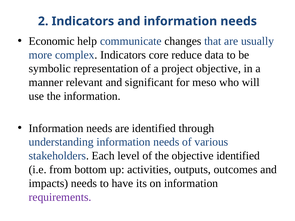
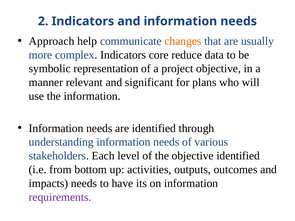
Economic: Economic -> Approach
changes colour: black -> orange
meso: meso -> plans
